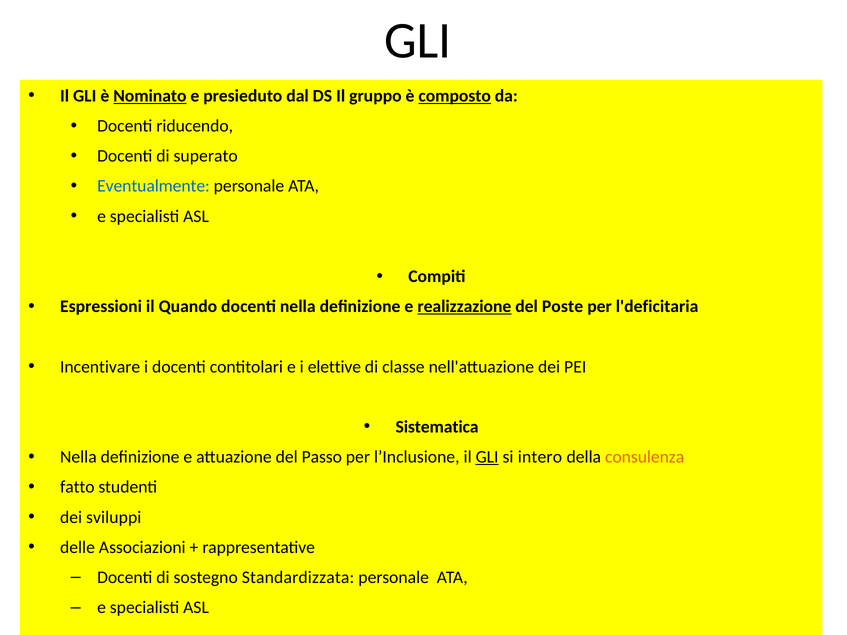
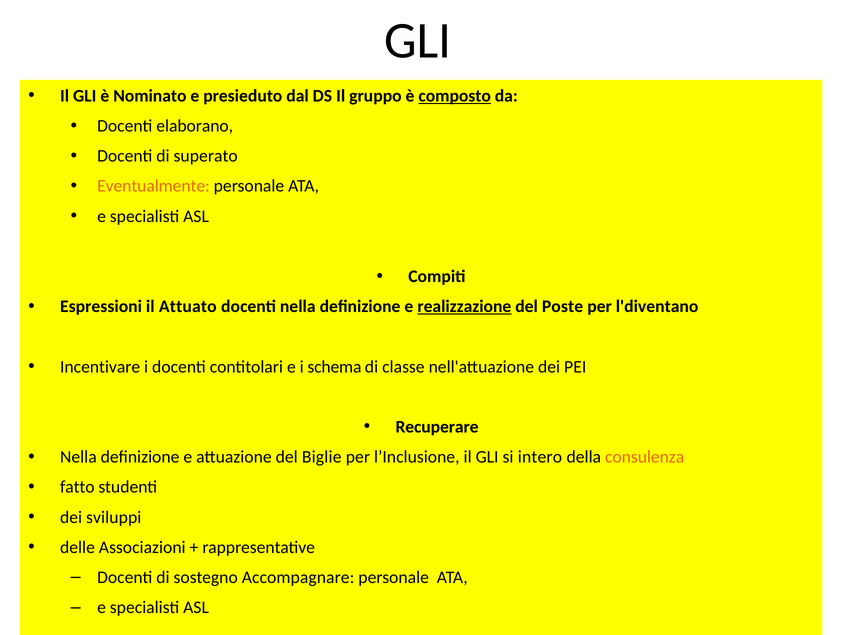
Nominato underline: present -> none
riducendo: riducendo -> elaborano
Eventualmente colour: blue -> orange
Quando: Quando -> Attuato
l'deficitaria: l'deficitaria -> l'diventano
elettive: elettive -> schema
Sistematica: Sistematica -> Recuperare
Passo: Passo -> Biglie
GLI at (487, 457) underline: present -> none
Standardizzata: Standardizzata -> Accompagnare
